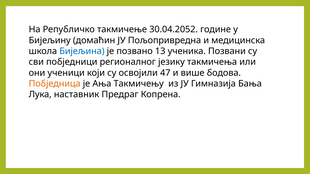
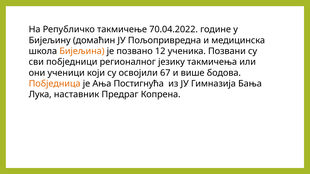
30.04.2052: 30.04.2052 -> 70.04.2022
Бијељина colour: blue -> orange
13: 13 -> 12
47: 47 -> 67
Такмичењу: Такмичењу -> Постигнућа
